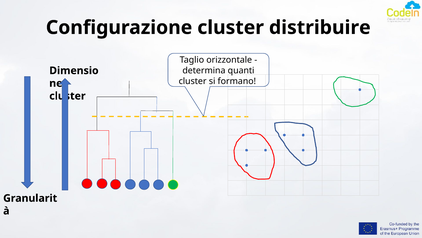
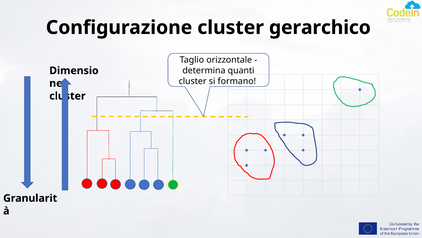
distribuire: distribuire -> gerarchico
